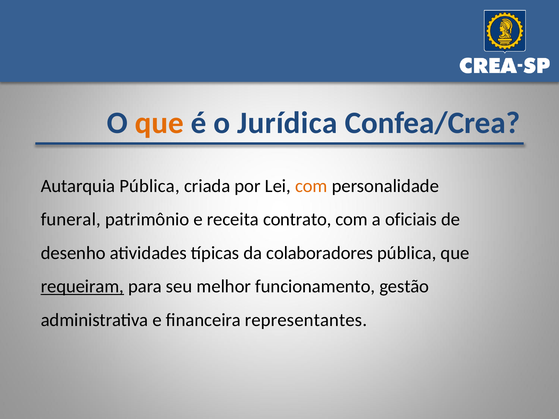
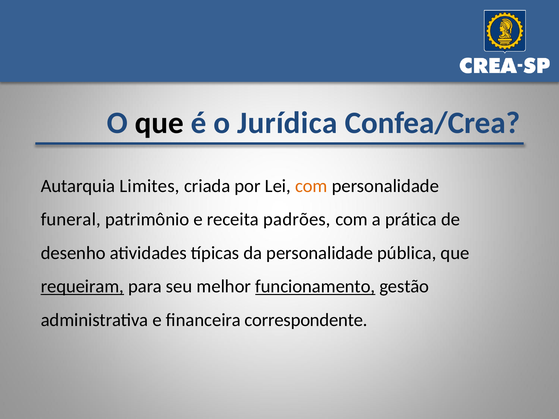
que at (159, 123) colour: orange -> black
Autarquia Pública: Pública -> Limites
contrato: contrato -> padrões
oficiais: oficiais -> prática
da colaboradores: colaboradores -> personalidade
funcionamento underline: none -> present
representantes: representantes -> correspondente
